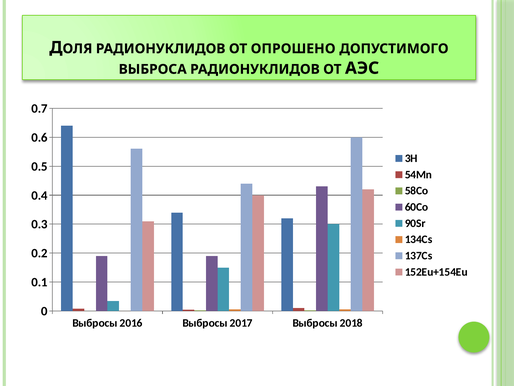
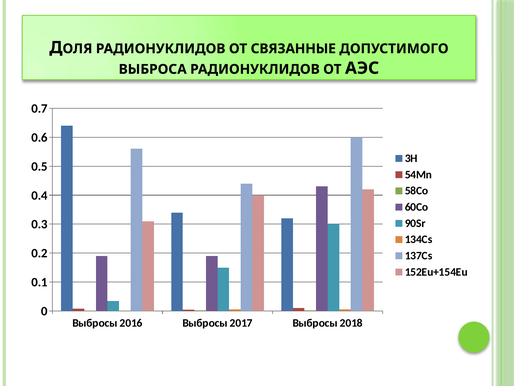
ОПРОШЕНО: ОПРОШЕНО -> СВЯЗАННЫЕ
